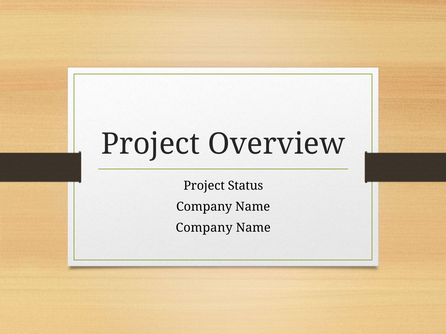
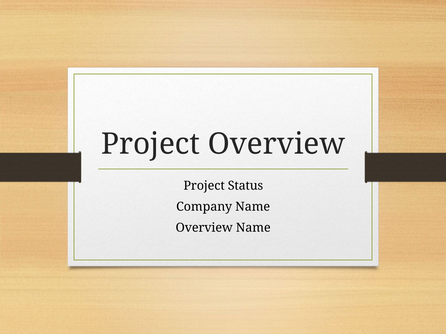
Company at (204, 228): Company -> Overview
